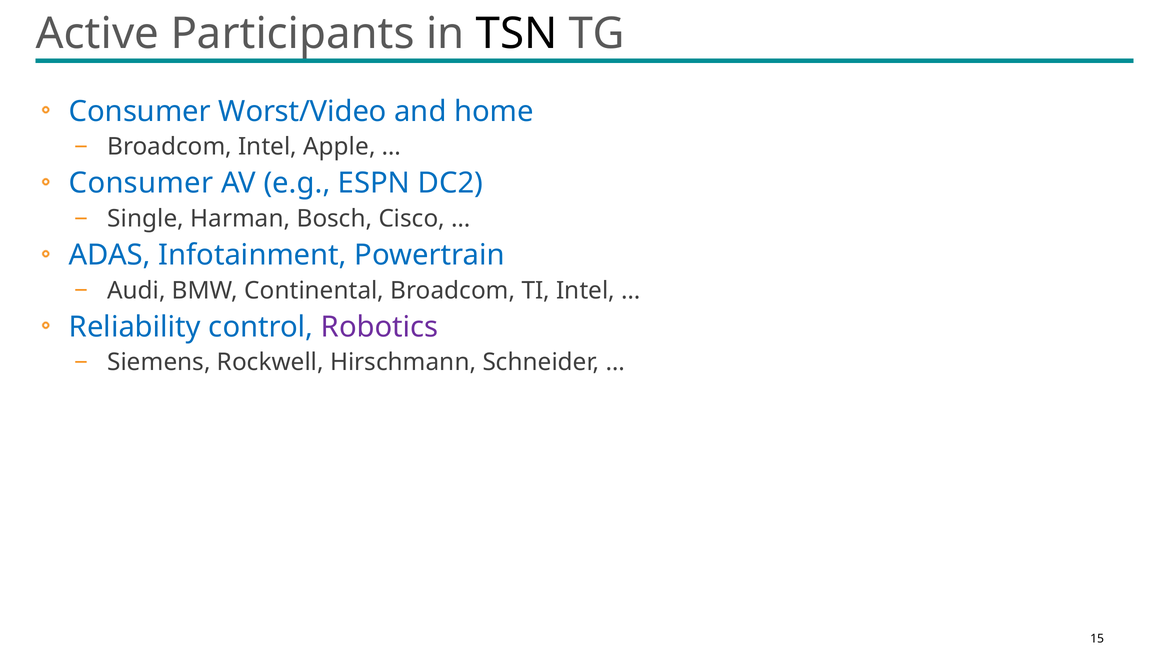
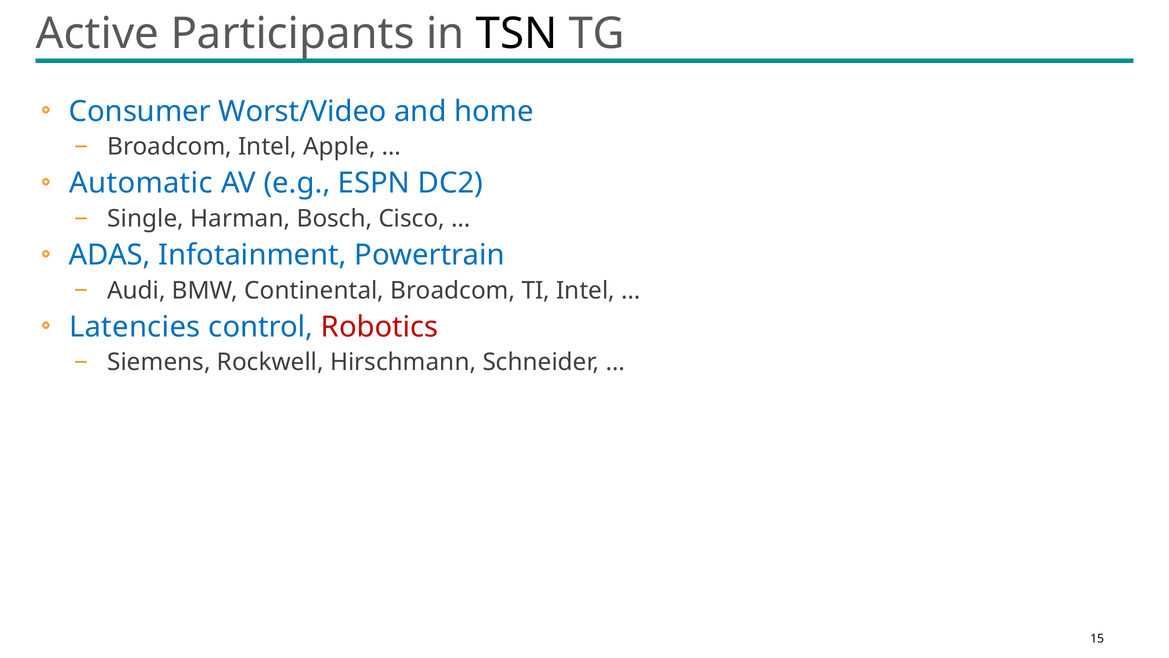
Consumer at (141, 183): Consumer -> Automatic
Reliability: Reliability -> Latencies
Robotics colour: purple -> red
